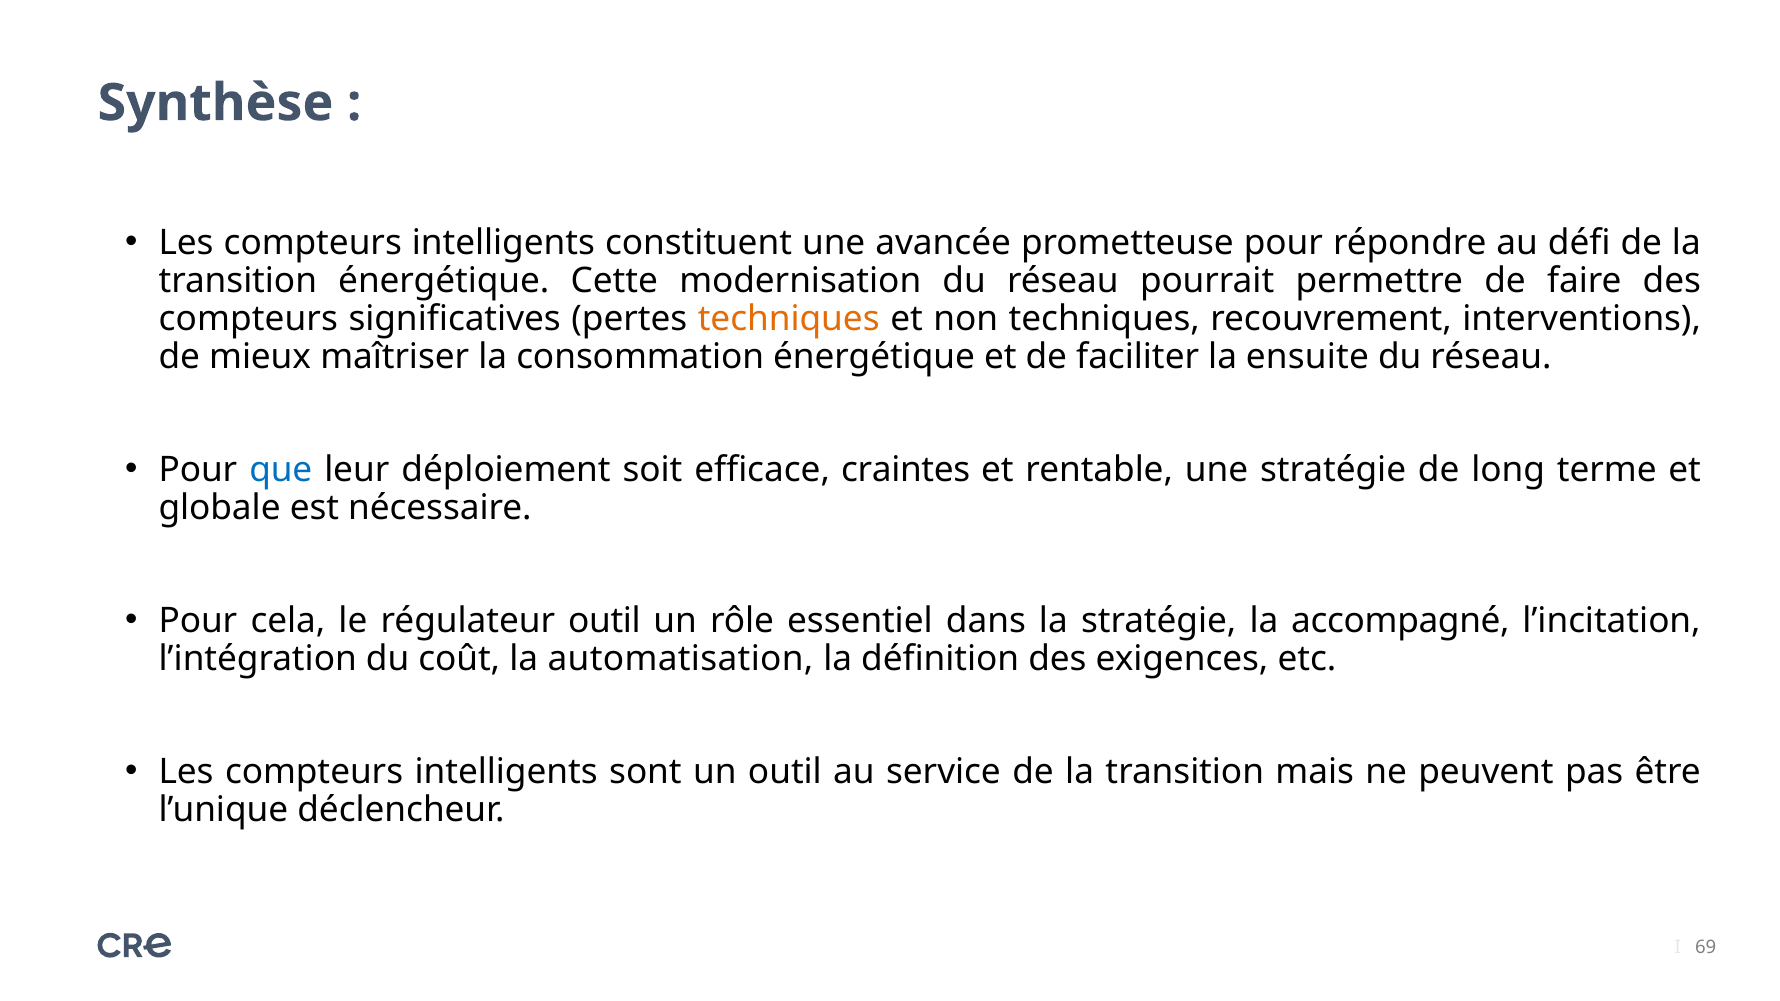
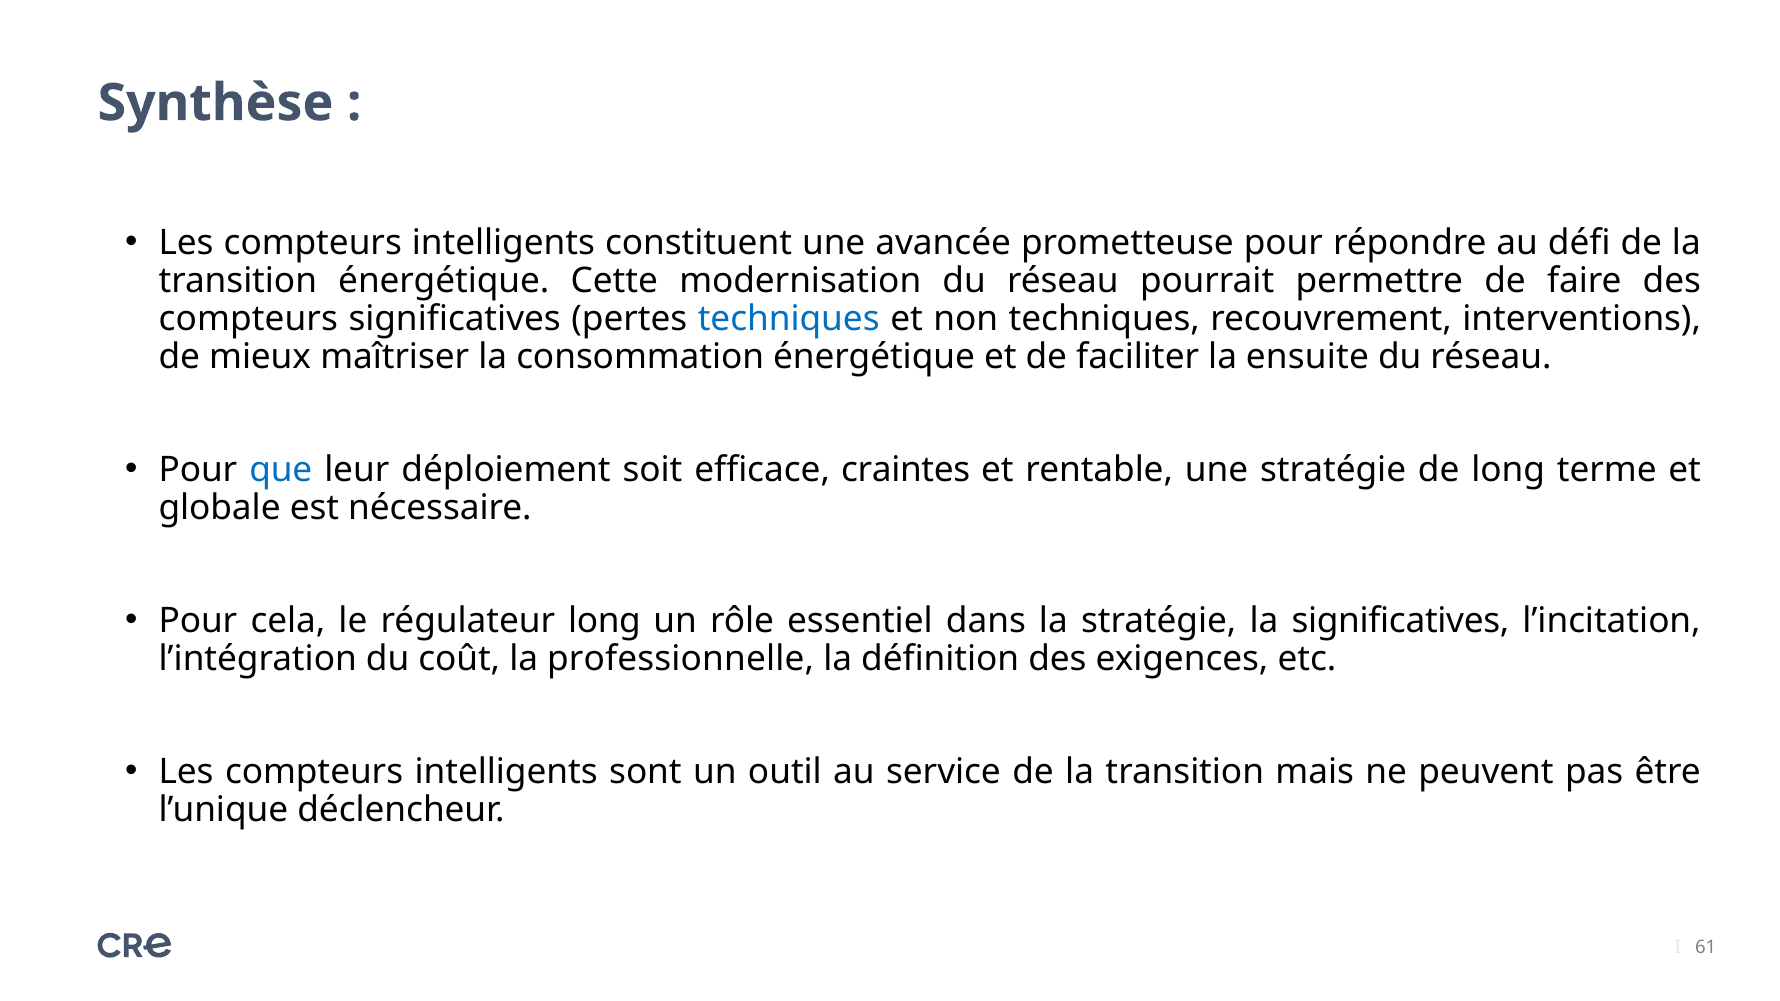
techniques at (789, 319) colour: orange -> blue
régulateur outil: outil -> long
la accompagné: accompagné -> significatives
automatisation: automatisation -> professionnelle
69: 69 -> 61
